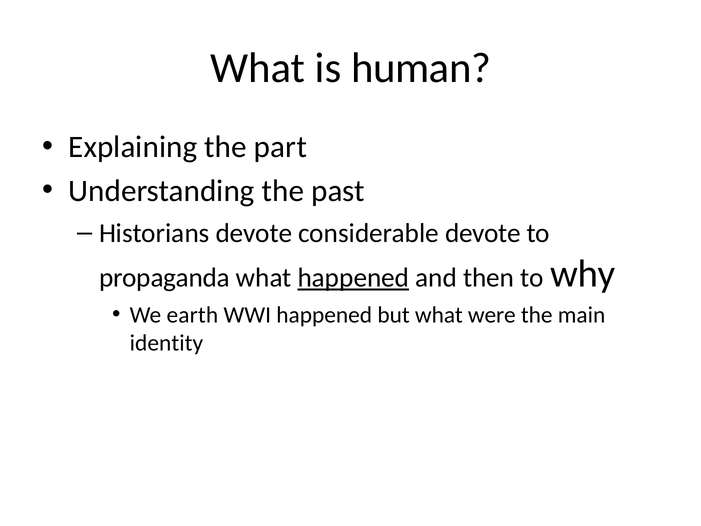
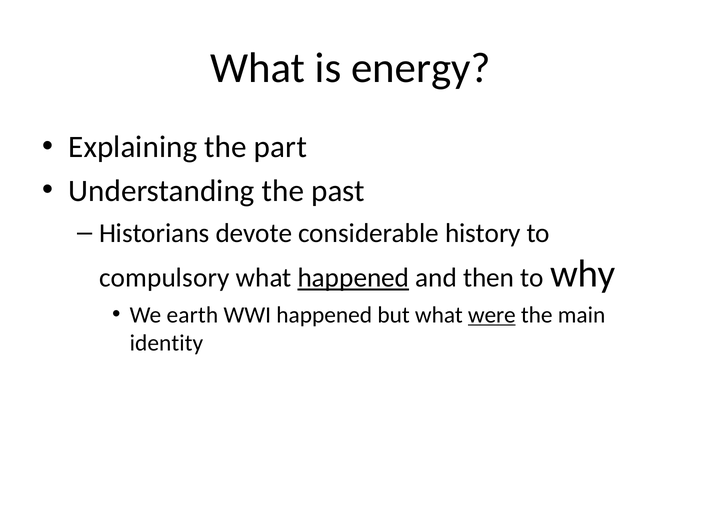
human: human -> energy
considerable devote: devote -> history
propaganda: propaganda -> compulsory
were underline: none -> present
